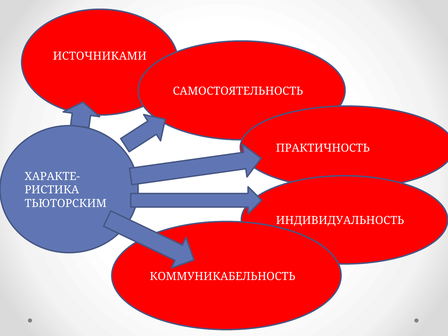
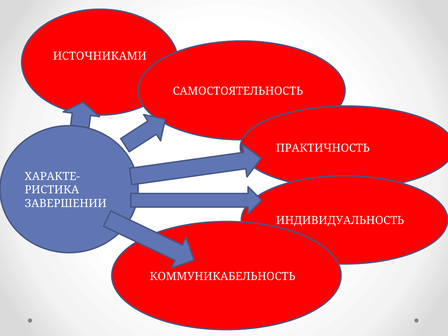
ТЬЮТОРСКИМ: ТЬЮТОРСКИМ -> ЗАВЕРШЕНИИ
